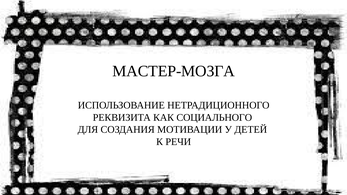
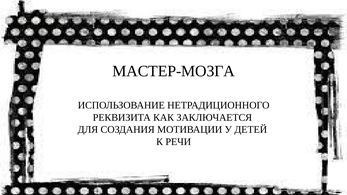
СОЦИАЛЬНОГО: СОЦИАЛЬНОГО -> ЗАКЛЮЧАЕТСЯ
